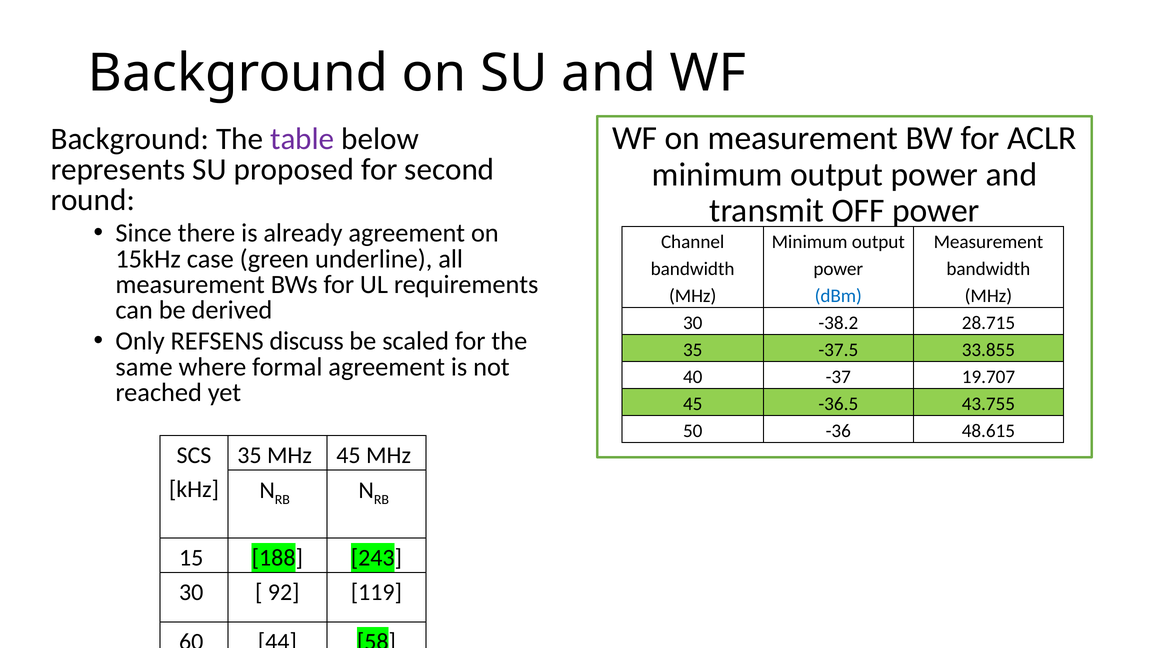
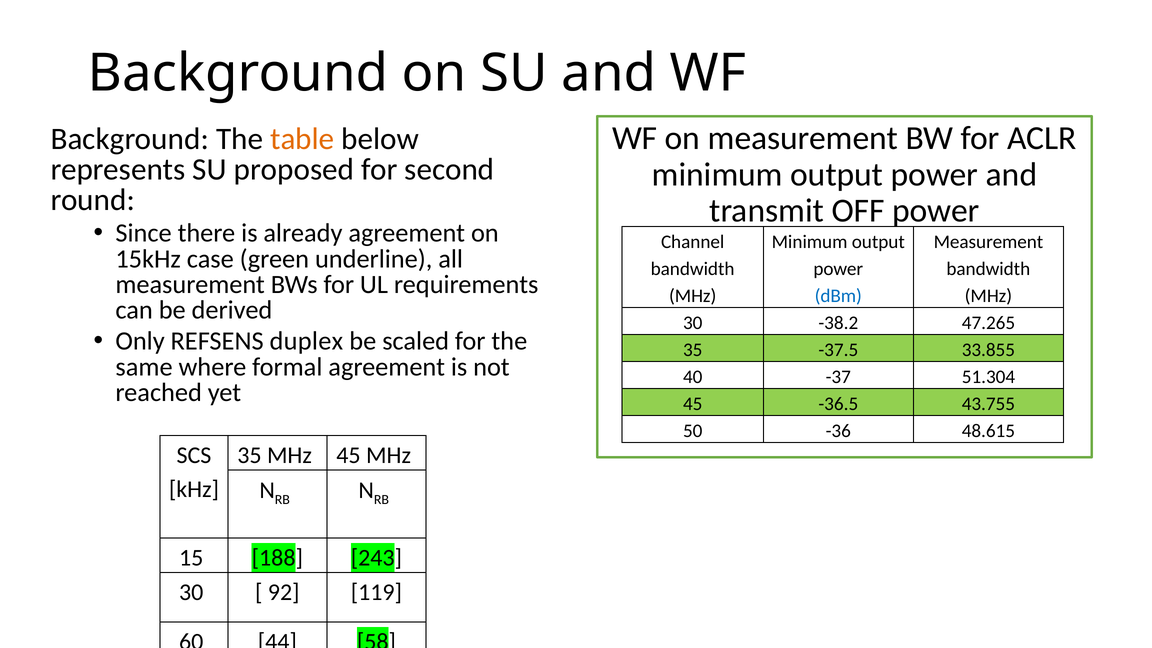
table colour: purple -> orange
28.715: 28.715 -> 47.265
discuss: discuss -> duplex
19.707: 19.707 -> 51.304
